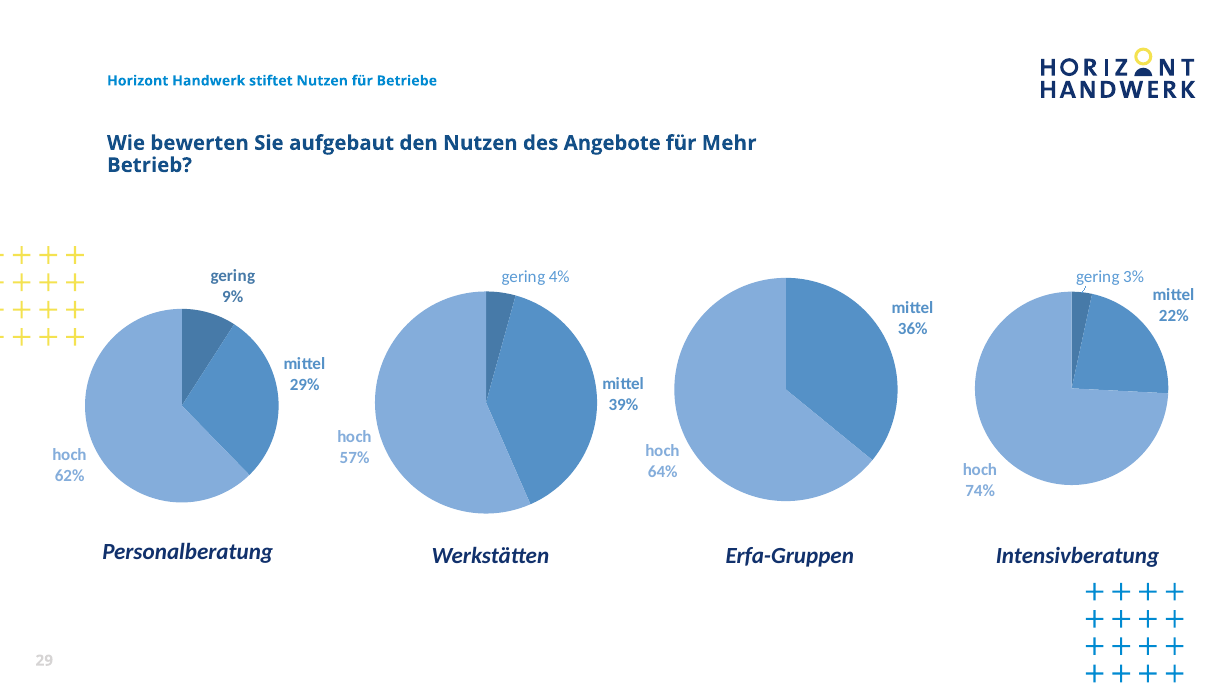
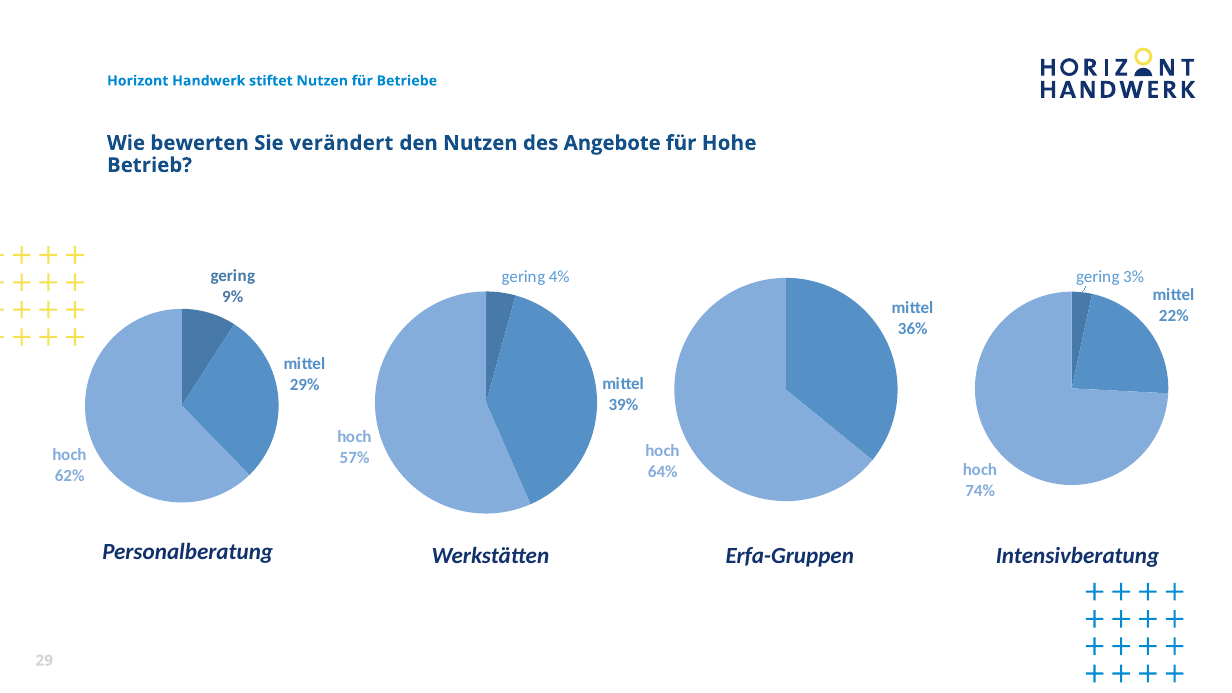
aufgebaut: aufgebaut -> verändert
Mehr: Mehr -> Hohe
